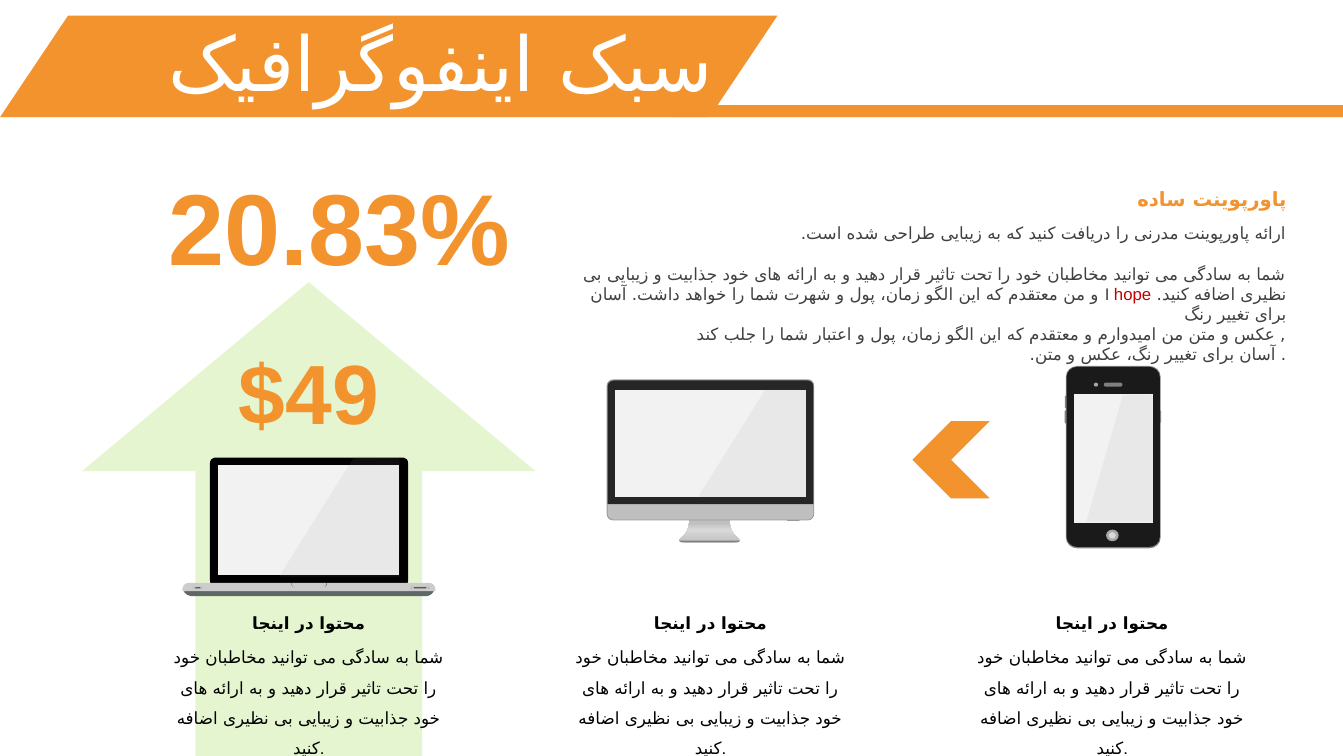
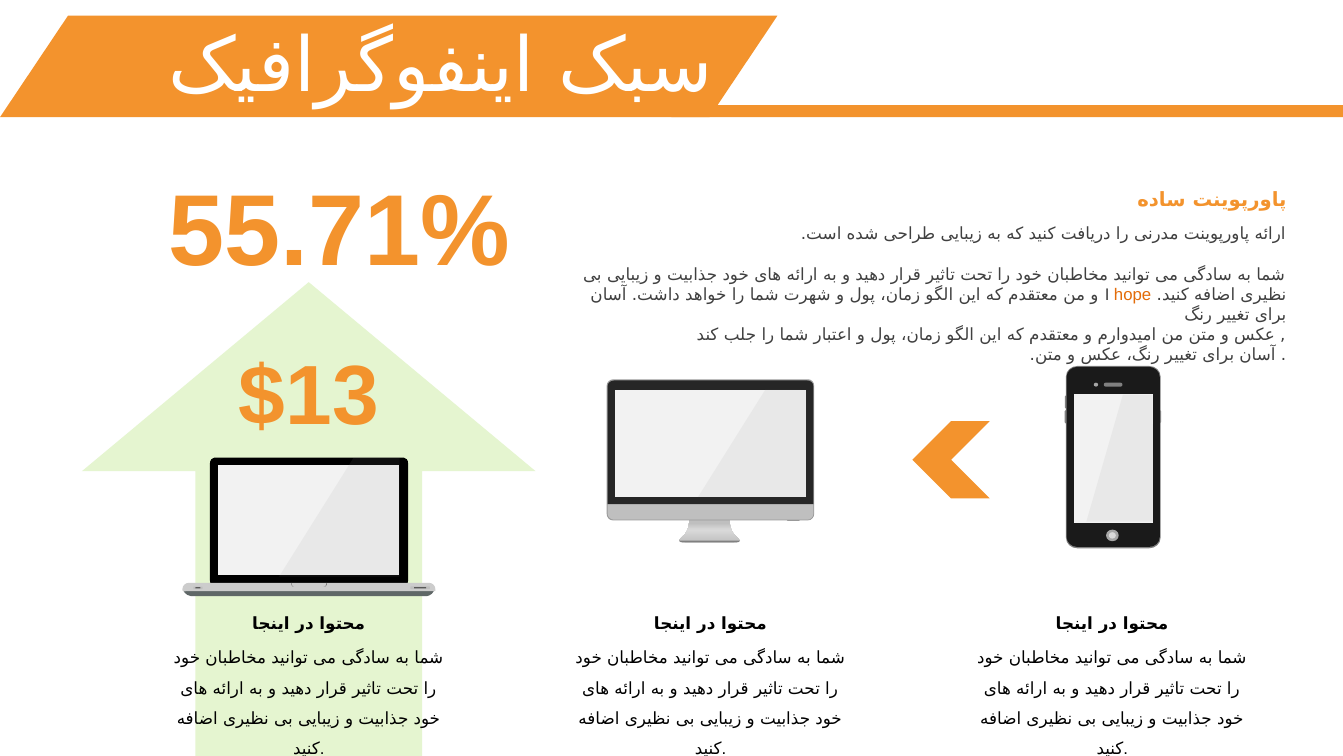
20.83%: 20.83% -> 55.71%
hope colour: red -> orange
$49: $49 -> $13
